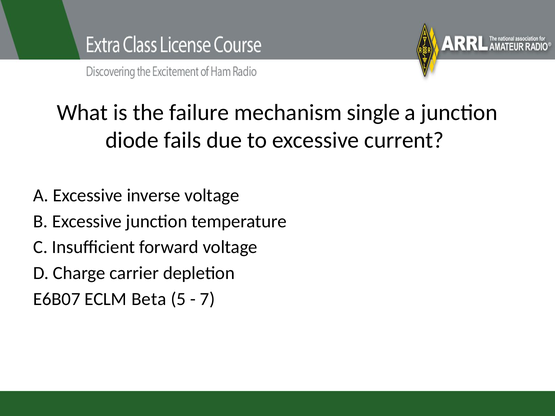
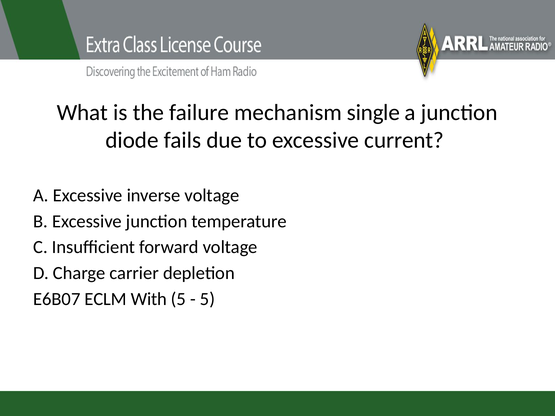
Beta: Beta -> With
7 at (207, 299): 7 -> 5
